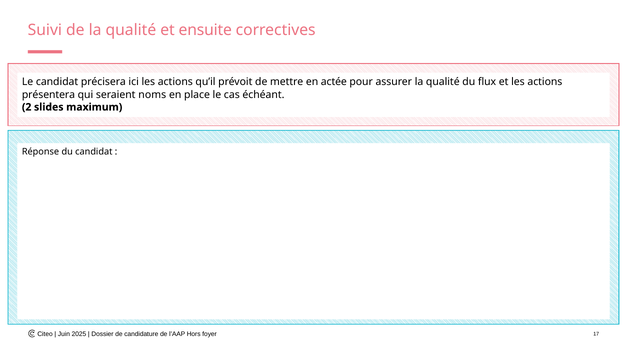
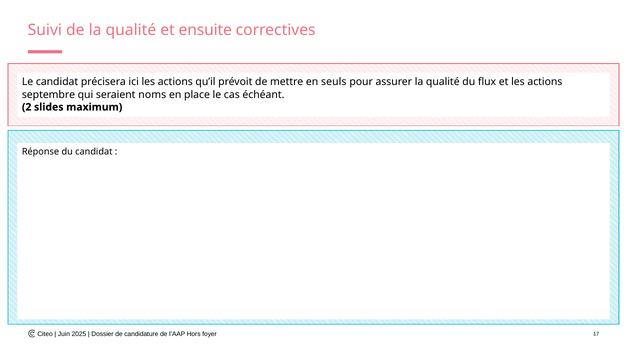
actée: actée -> seuls
présentera: présentera -> septembre
